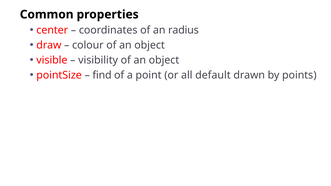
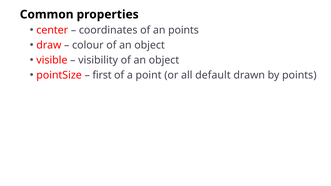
an radius: radius -> points
find: find -> first
